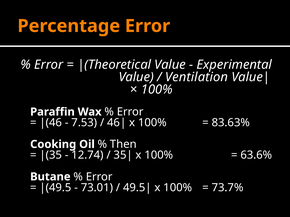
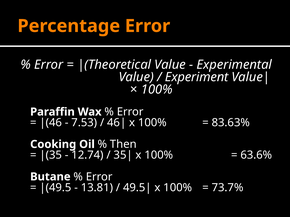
Ventilation: Ventilation -> Experiment
73.01: 73.01 -> 13.81
